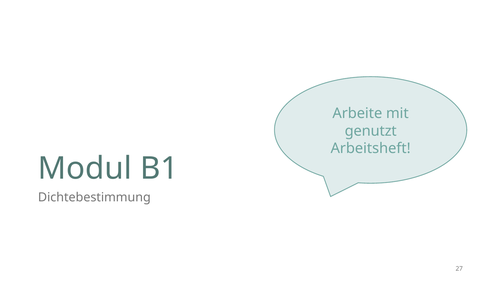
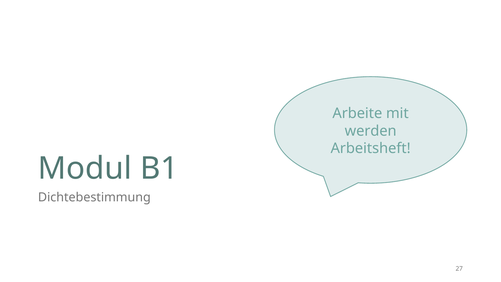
genutzt: genutzt -> werden
